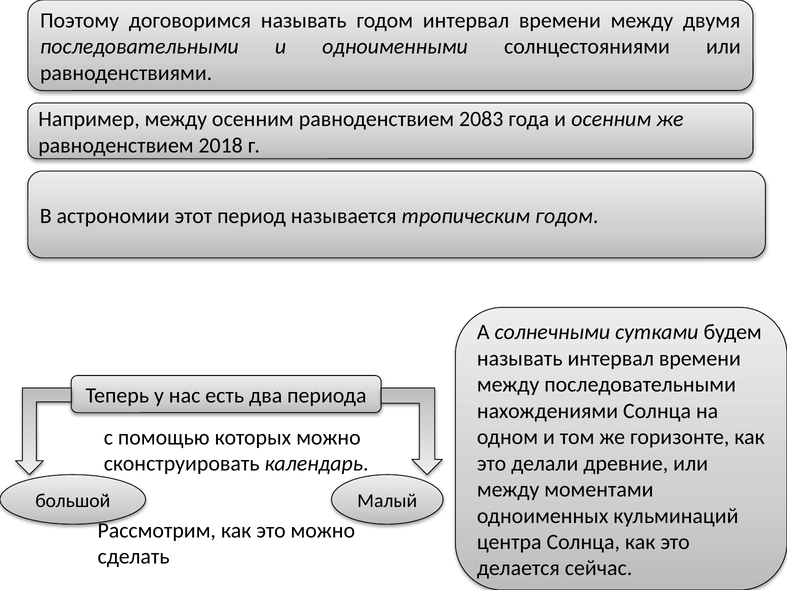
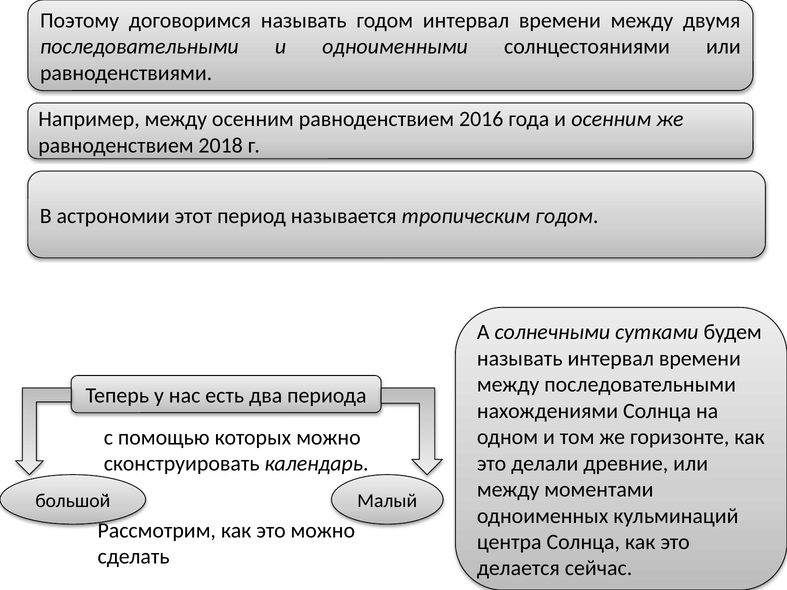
2083: 2083 -> 2016
